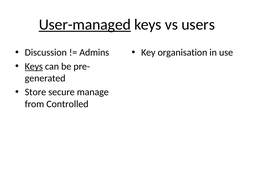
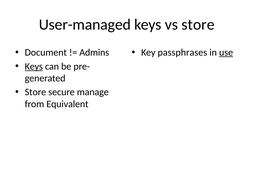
User-managed underline: present -> none
vs users: users -> store
Discussion: Discussion -> Document
organisation: organisation -> passphrases
use underline: none -> present
Controlled: Controlled -> Equivalent
